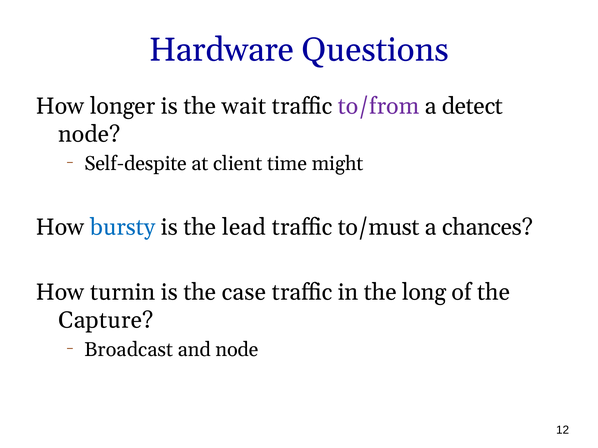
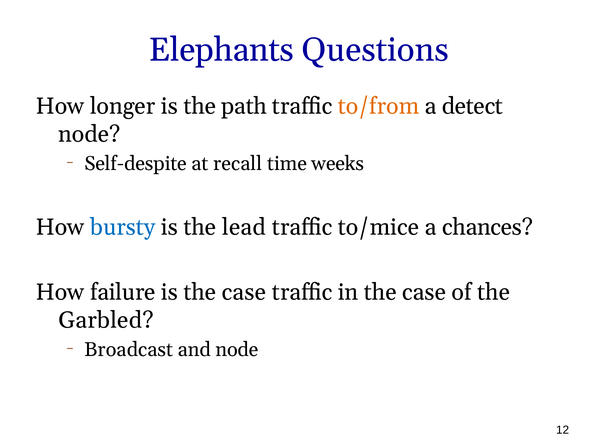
Hardware: Hardware -> Elephants
wait: wait -> path
to/from colour: purple -> orange
client: client -> recall
might: might -> weeks
to/must: to/must -> to/mice
turnin: turnin -> failure
in the long: long -> case
Capture: Capture -> Garbled
